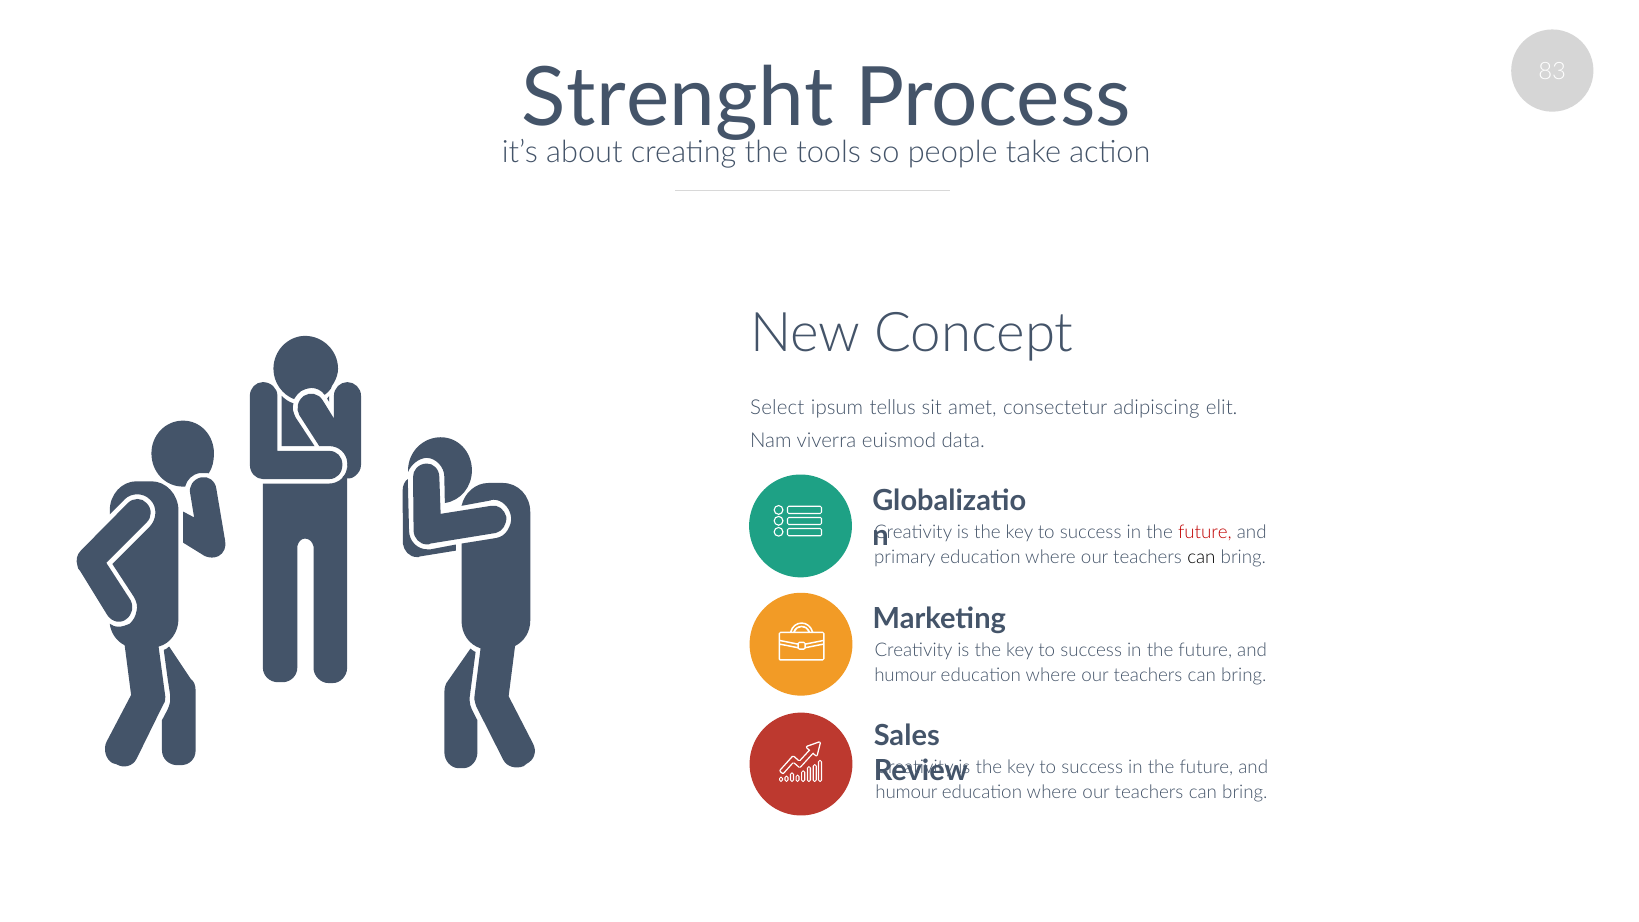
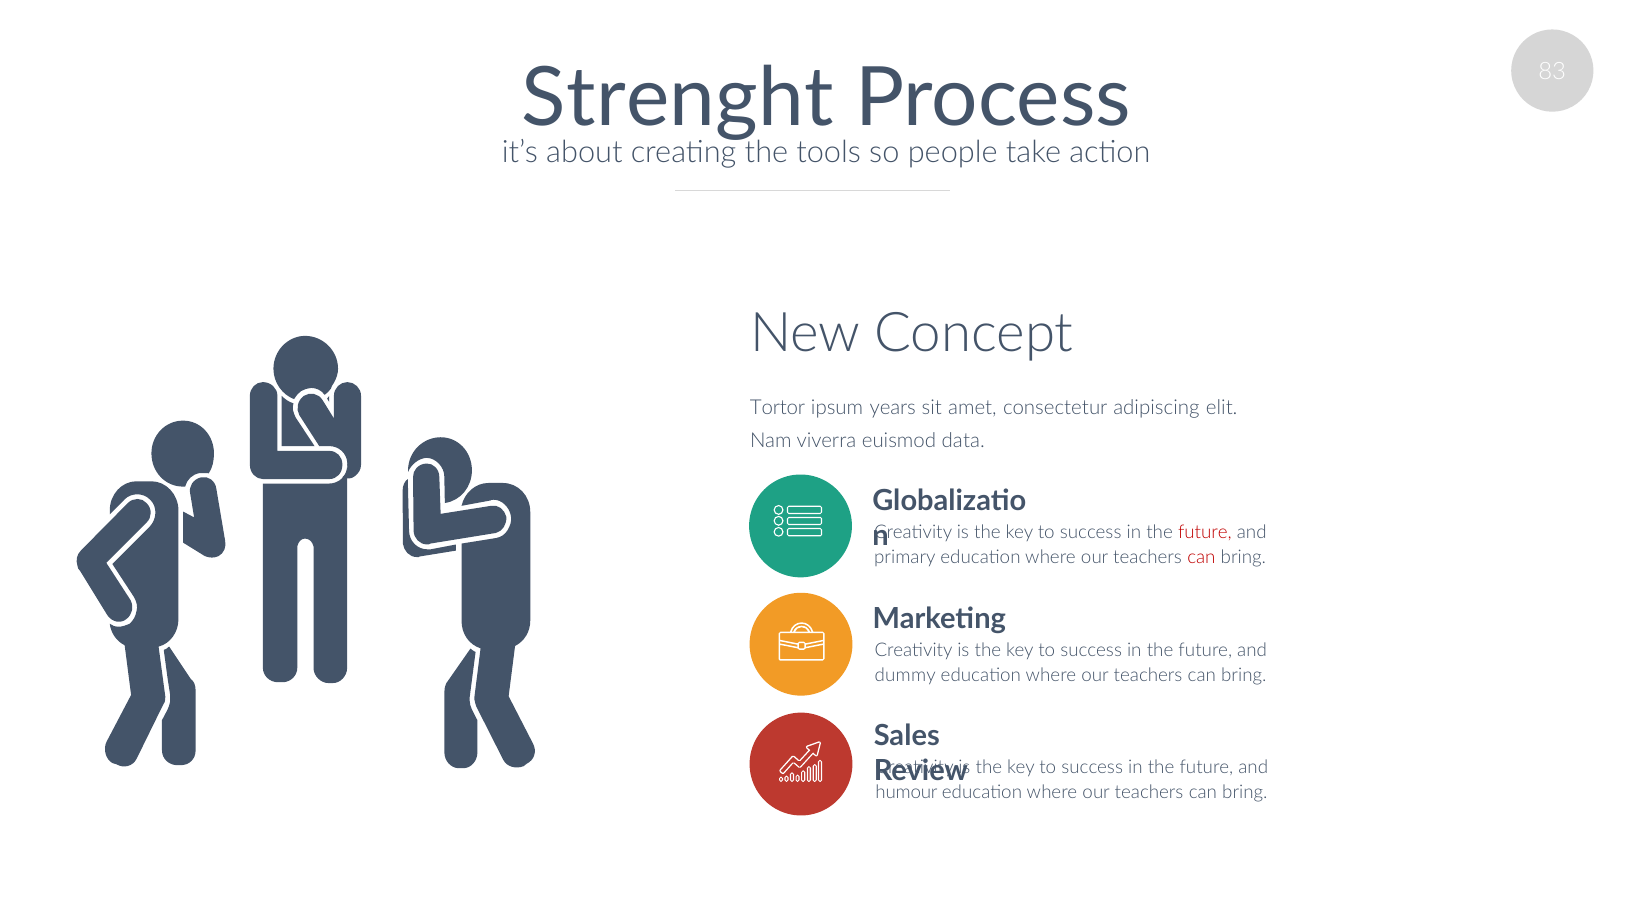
Select: Select -> Tortor
tellus: tellus -> years
can at (1201, 557) colour: black -> red
humour at (905, 675): humour -> dummy
